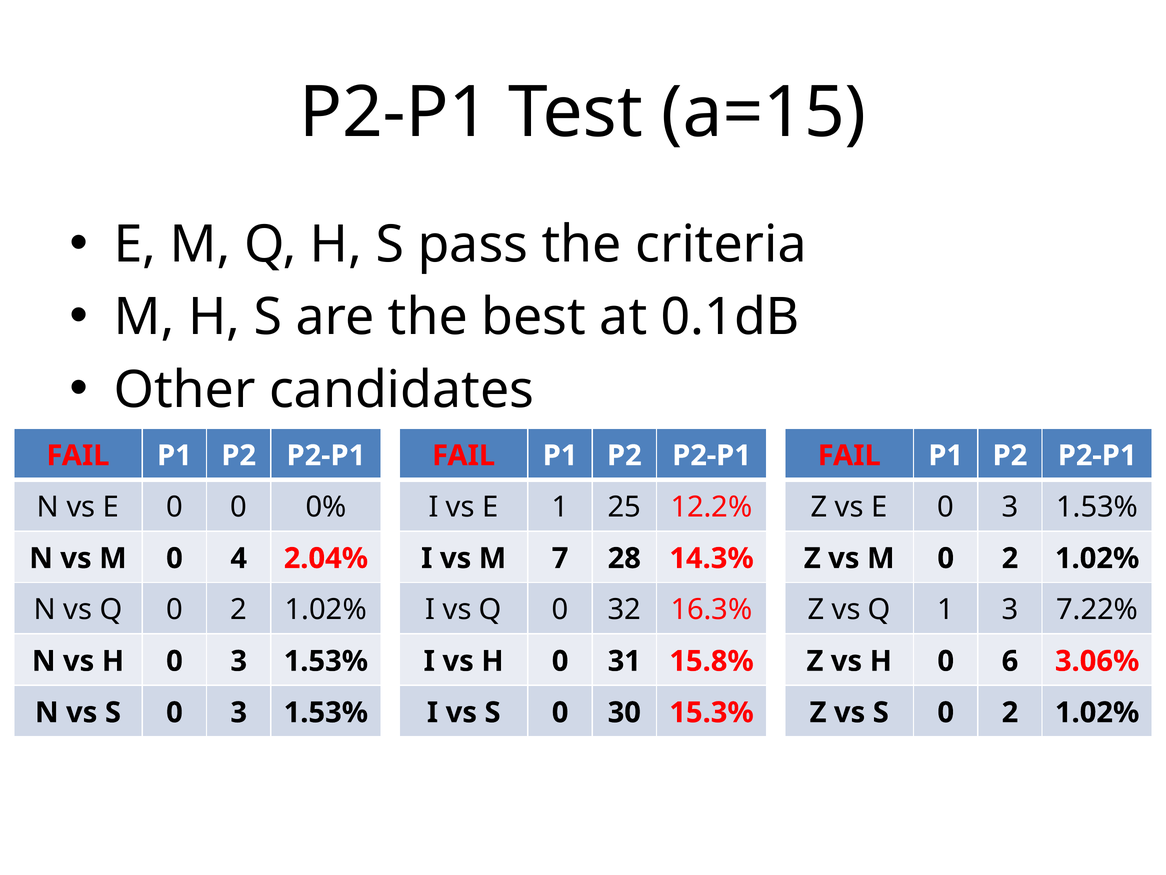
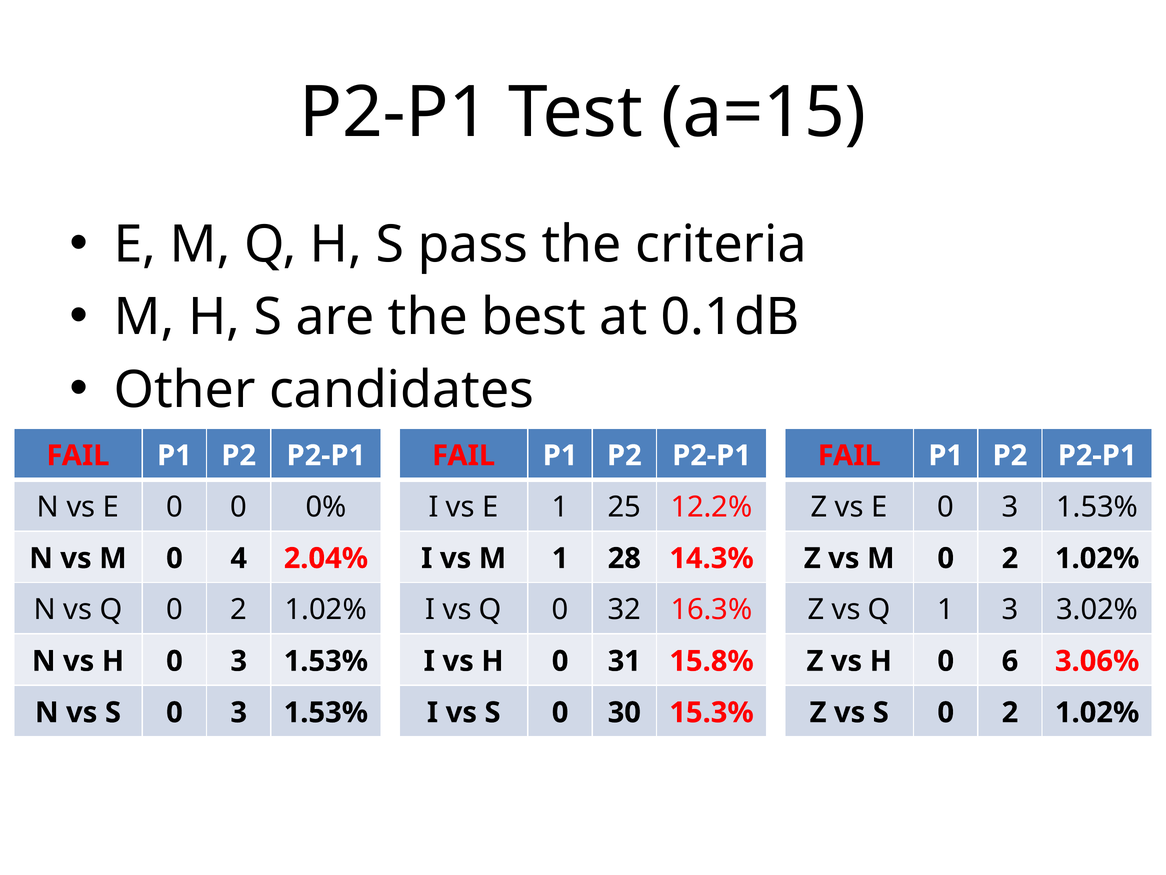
M 7: 7 -> 1
7.22%: 7.22% -> 3.02%
